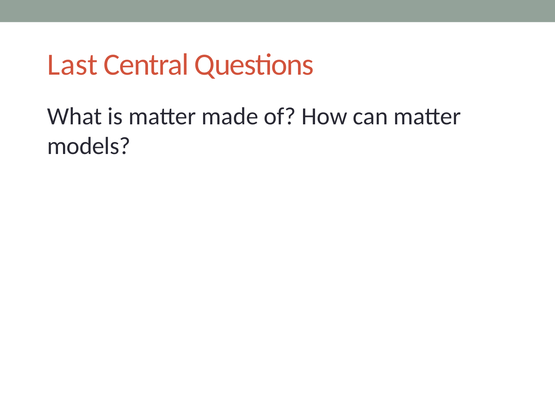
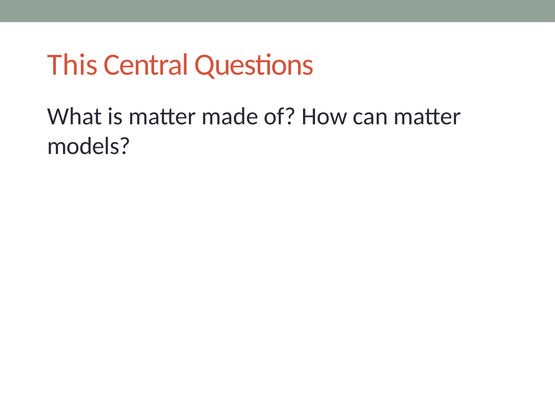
Last: Last -> This
